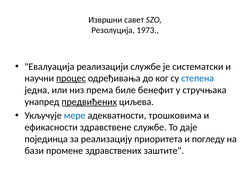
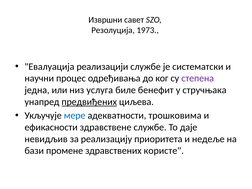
процес underline: present -> none
степена colour: blue -> purple
према: према -> услуга
појединца: појединца -> невидљив
погледу: погледу -> недеље
заштите: заштите -> користе
